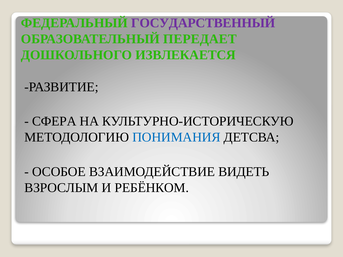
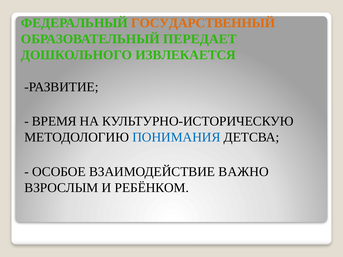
ГОСУДАРСТВЕННЫЙ colour: purple -> orange
СФЕРА: СФЕРА -> ВРЕМЯ
ВИДЕТЬ: ВИДЕТЬ -> ВАЖНО
